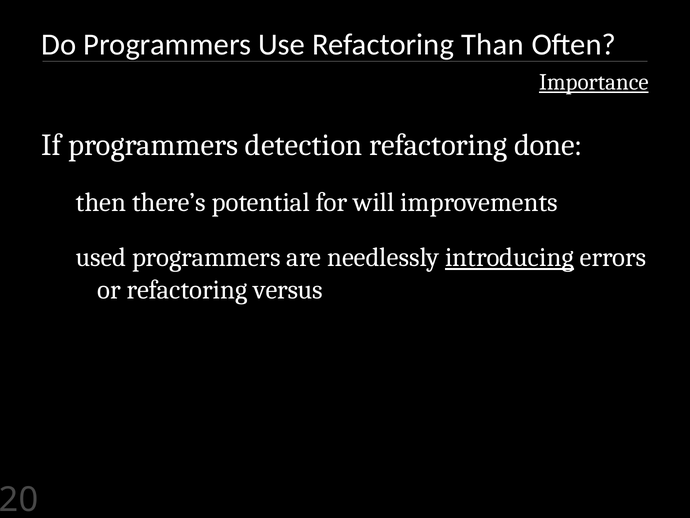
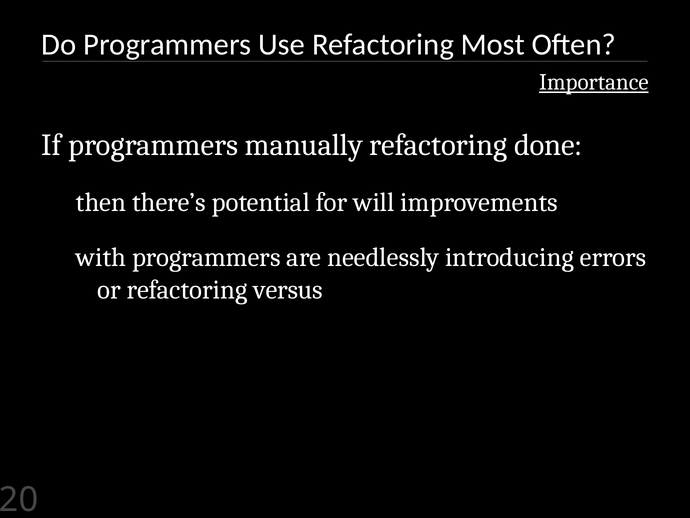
Than: Than -> Most
detection: detection -> manually
used: used -> with
introducing underline: present -> none
